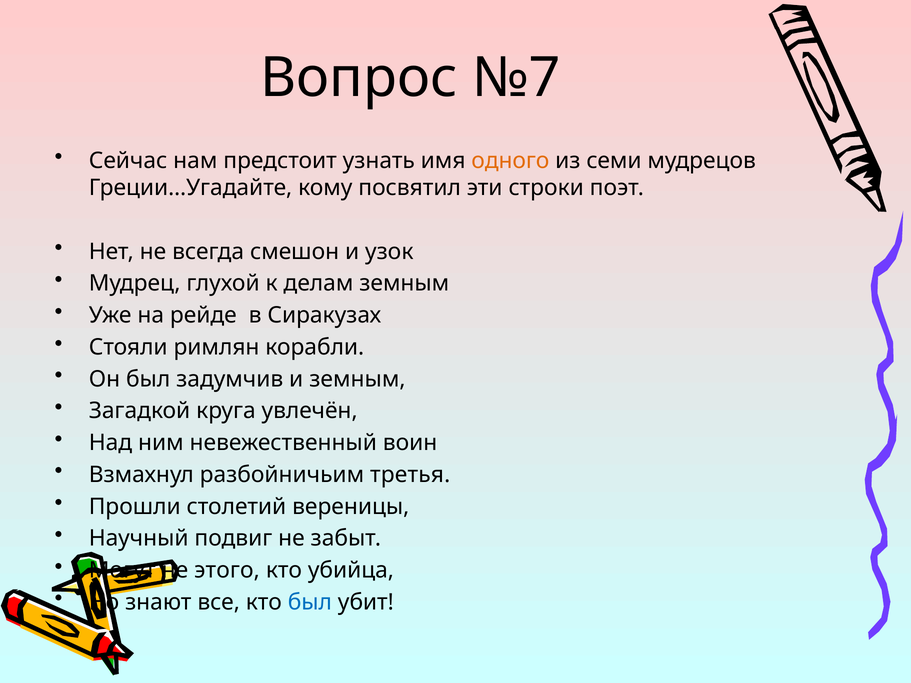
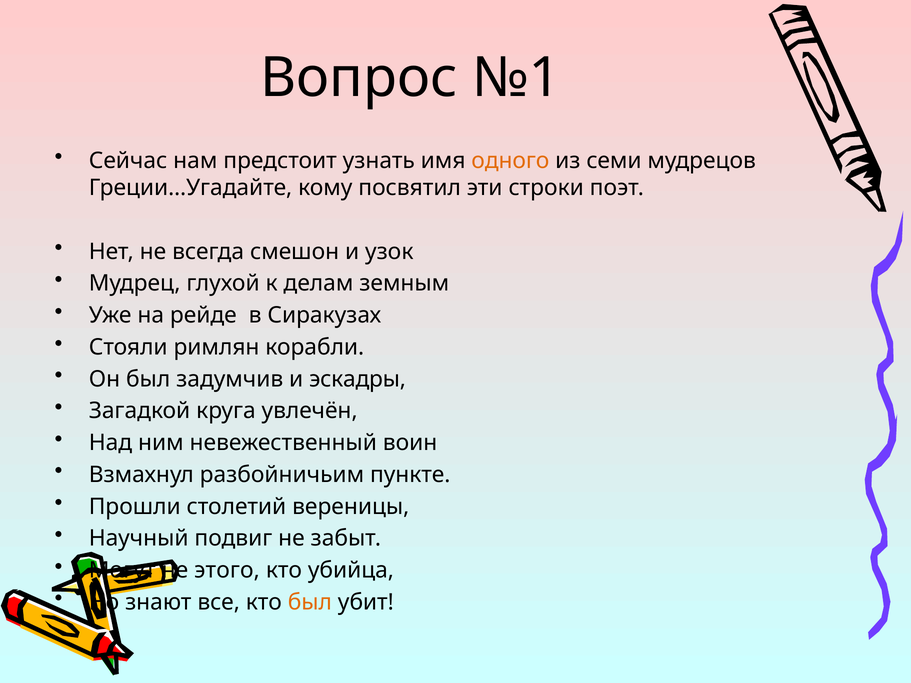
№7: №7 -> №1
и земным: земным -> эскадры
третья: третья -> пункте
был at (310, 602) colour: blue -> orange
